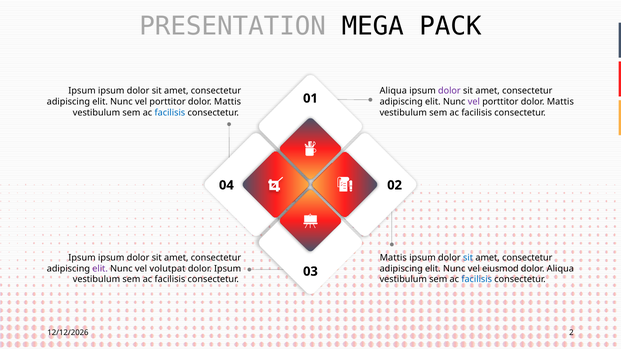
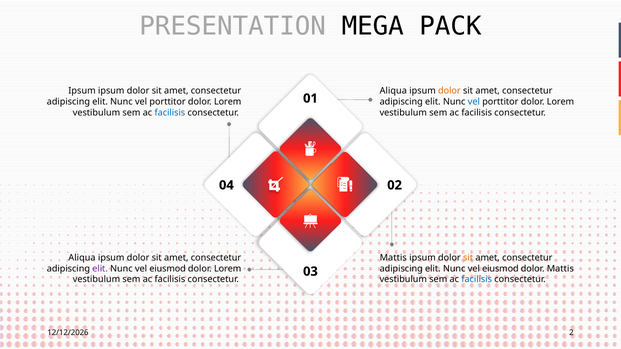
dolor at (449, 91) colour: purple -> orange
Mattis at (228, 102): Mattis -> Lorem
vel at (474, 102) colour: purple -> blue
Mattis at (560, 102): Mattis -> Lorem
Ipsum at (82, 258): Ipsum -> Aliqua
sit at (468, 258) colour: blue -> orange
volutpat at (168, 269): volutpat -> eiusmod
Ipsum at (228, 269): Ipsum -> Lorem
dolor Aliqua: Aliqua -> Mattis
